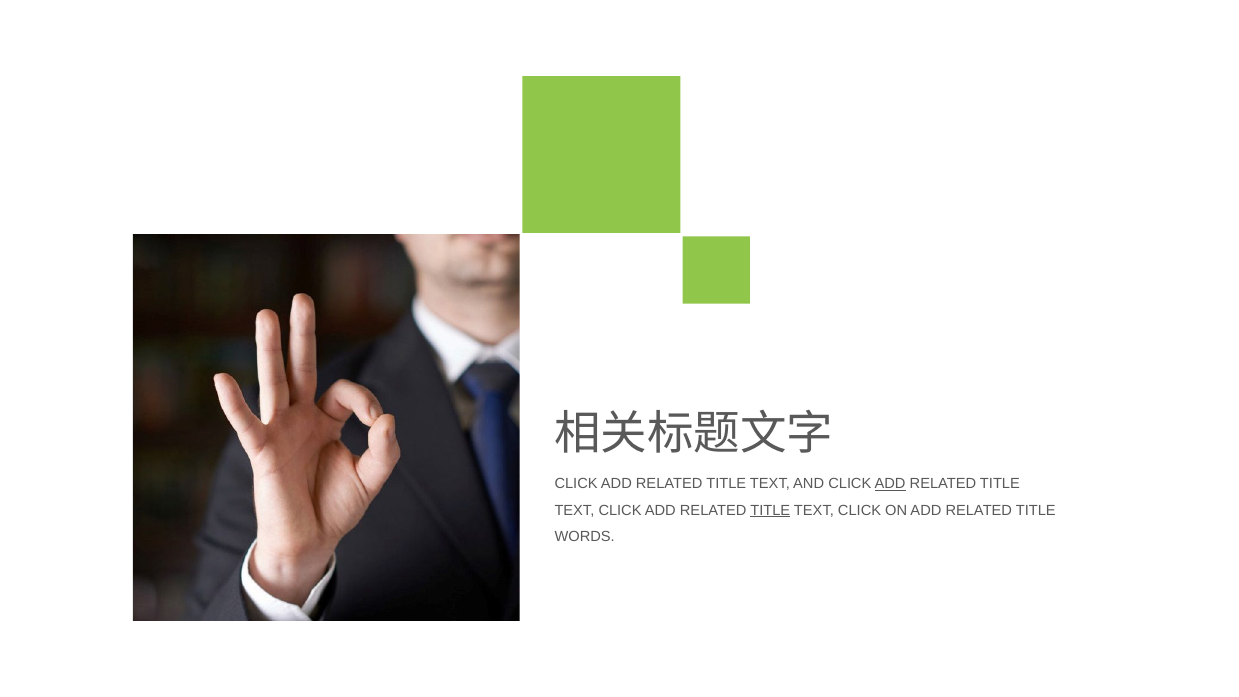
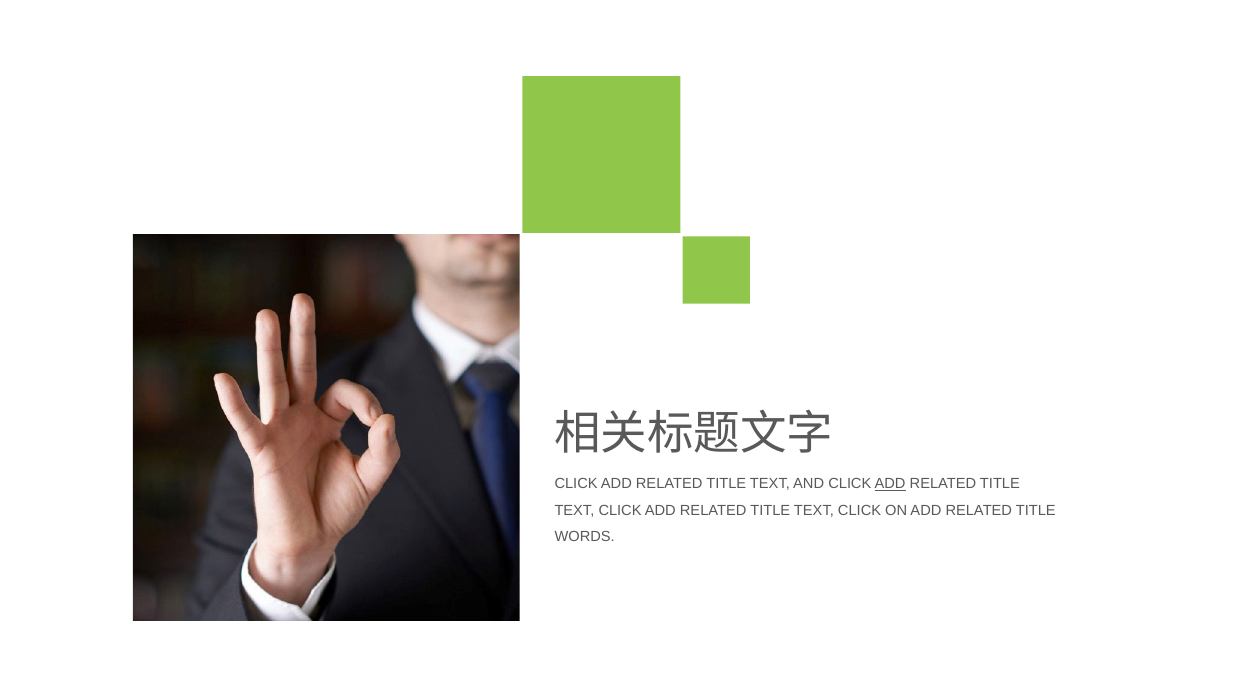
TITLE at (770, 511) underline: present -> none
